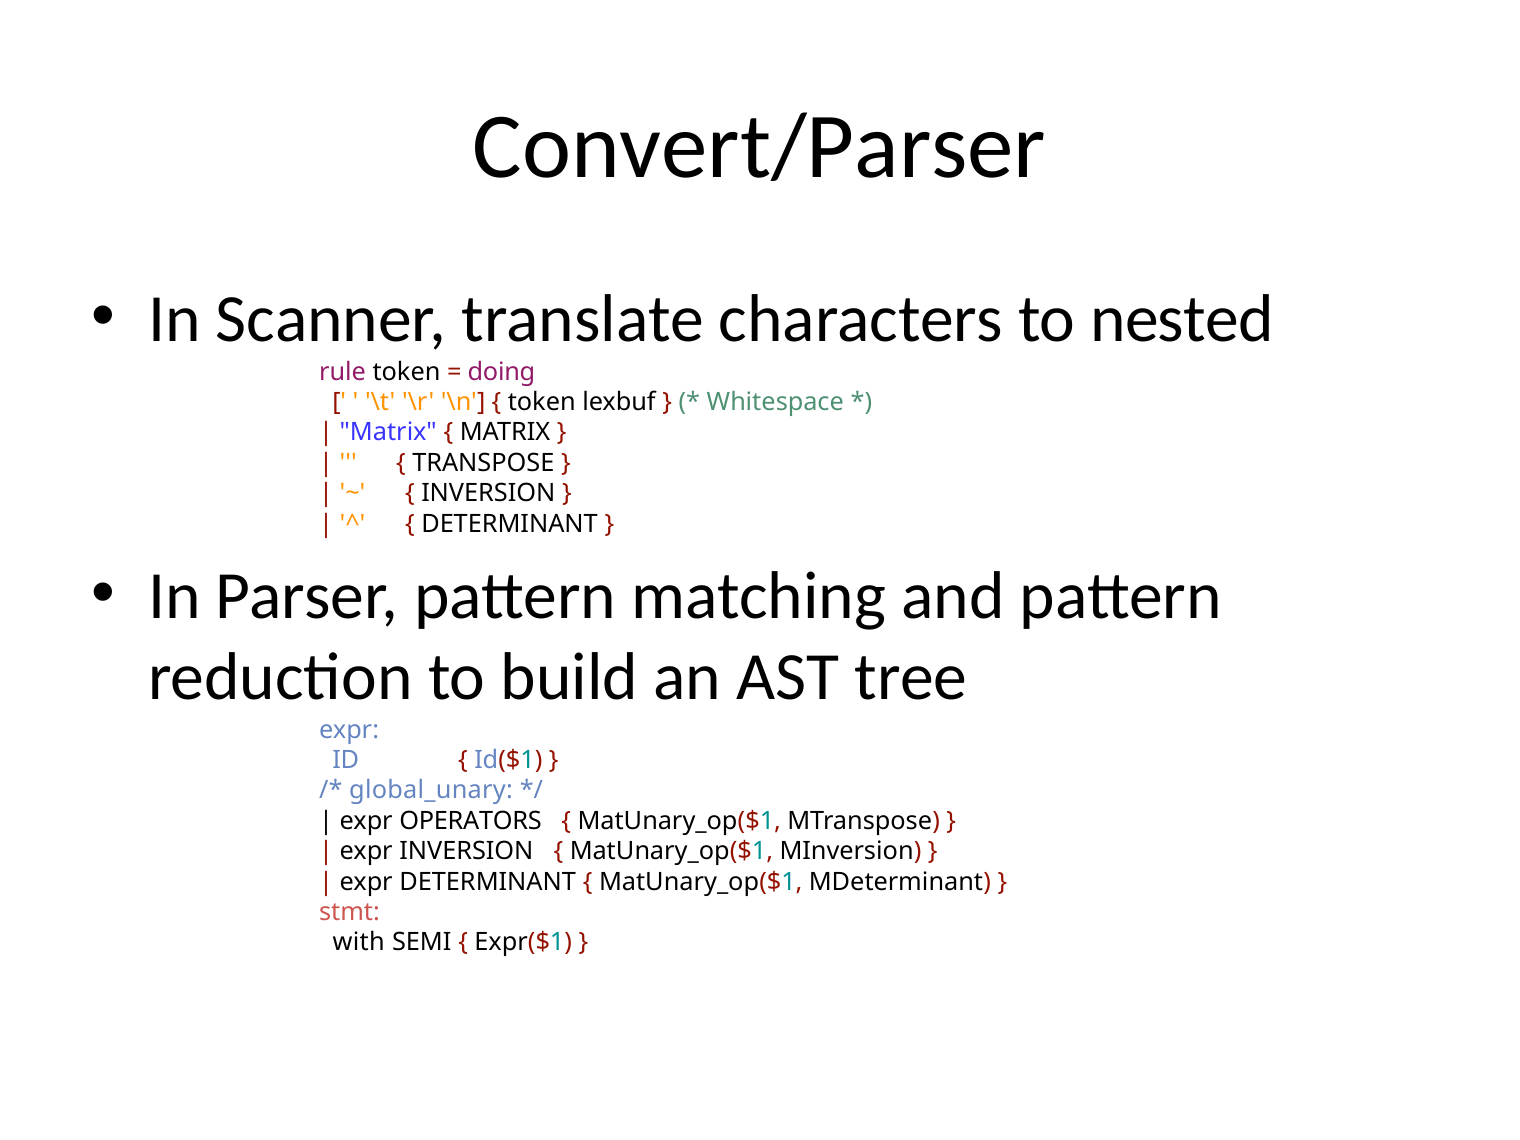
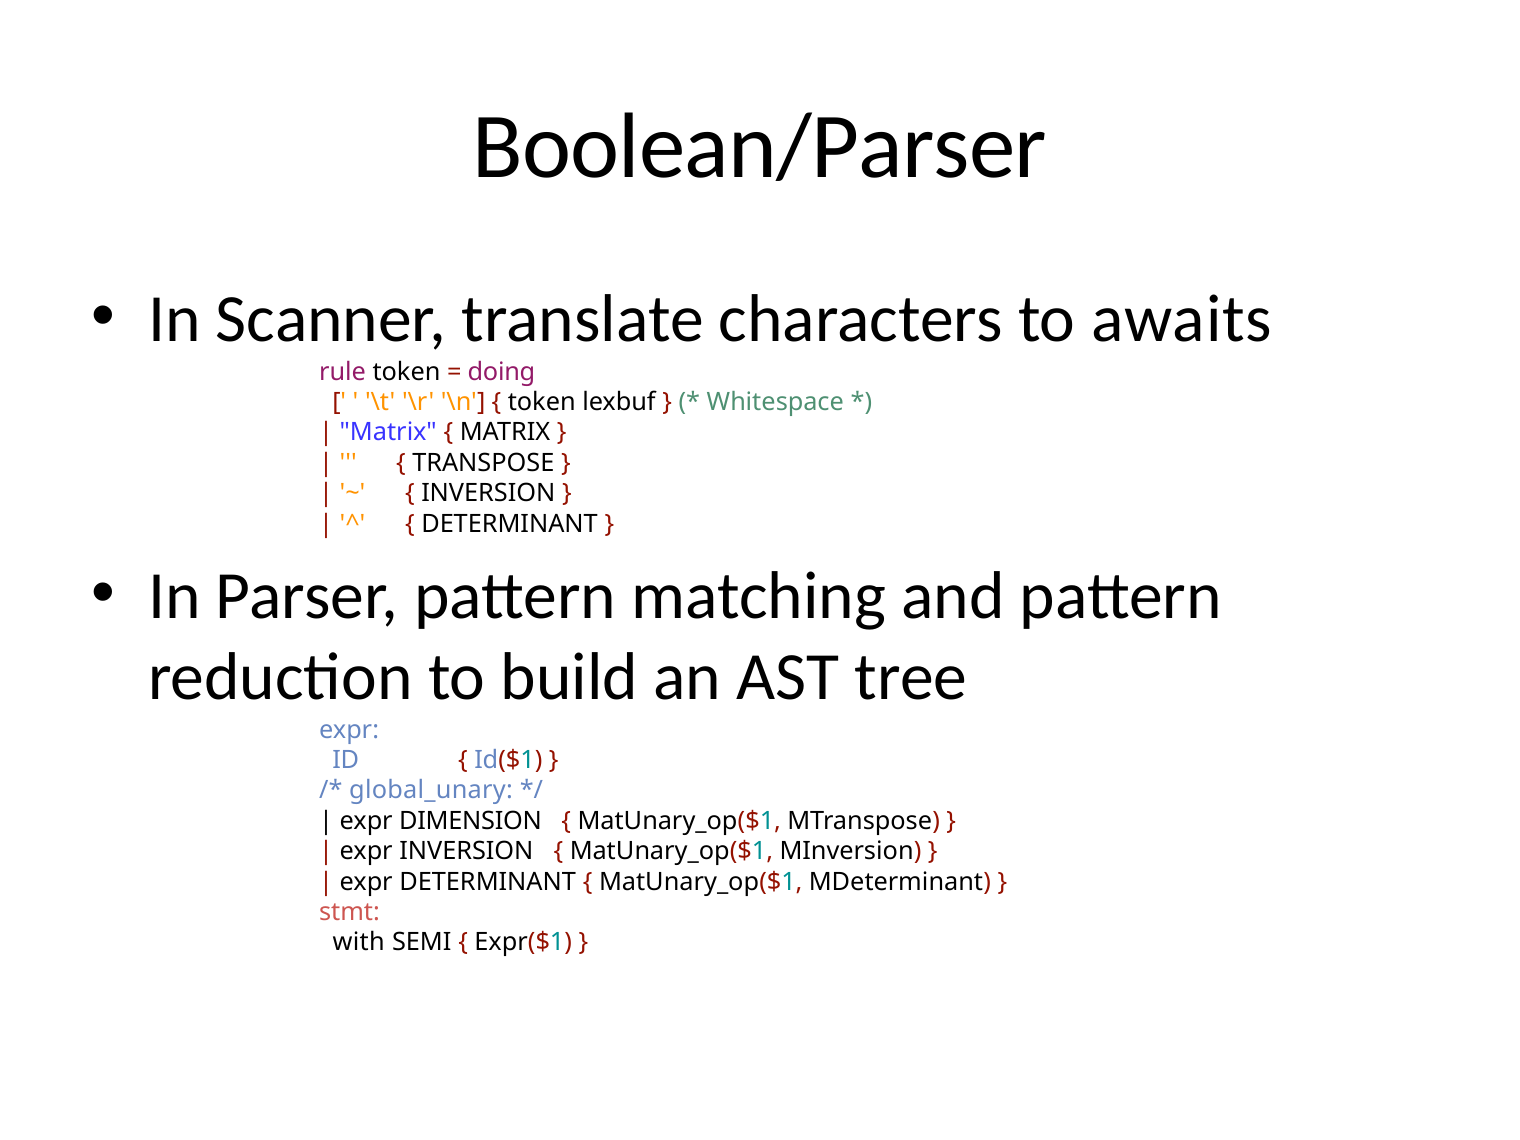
Convert/Parser: Convert/Parser -> Boolean/Parser
nested: nested -> awaits
OPERATORS: OPERATORS -> DIMENSION
